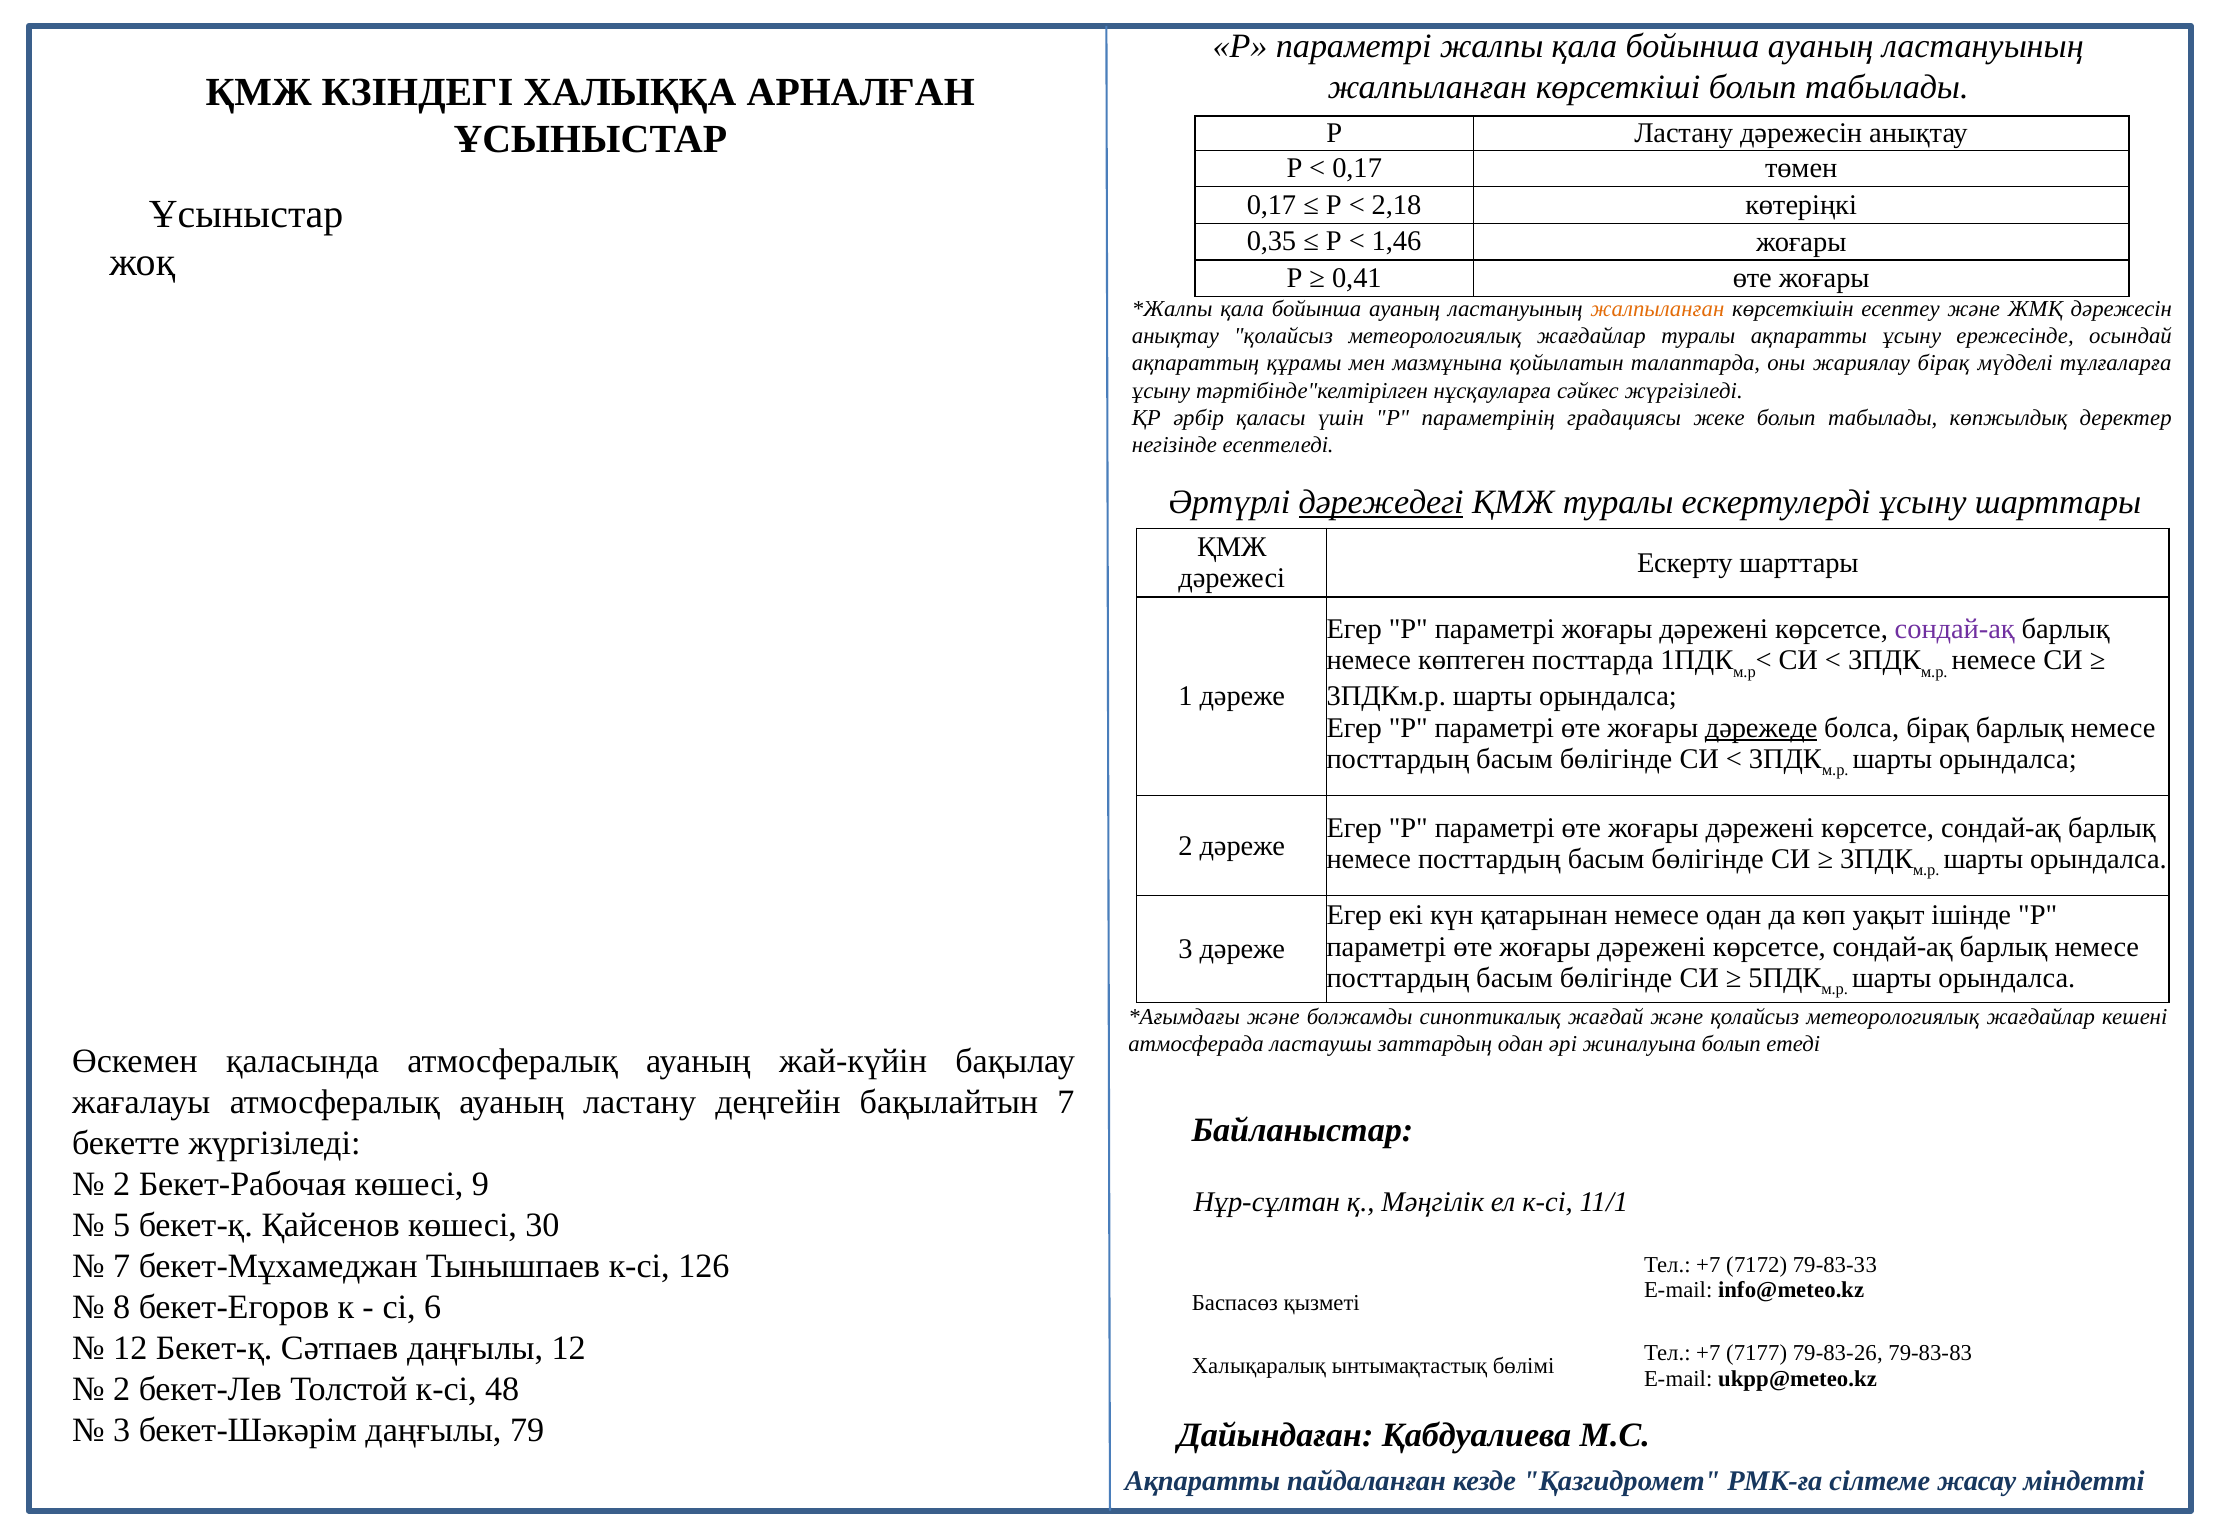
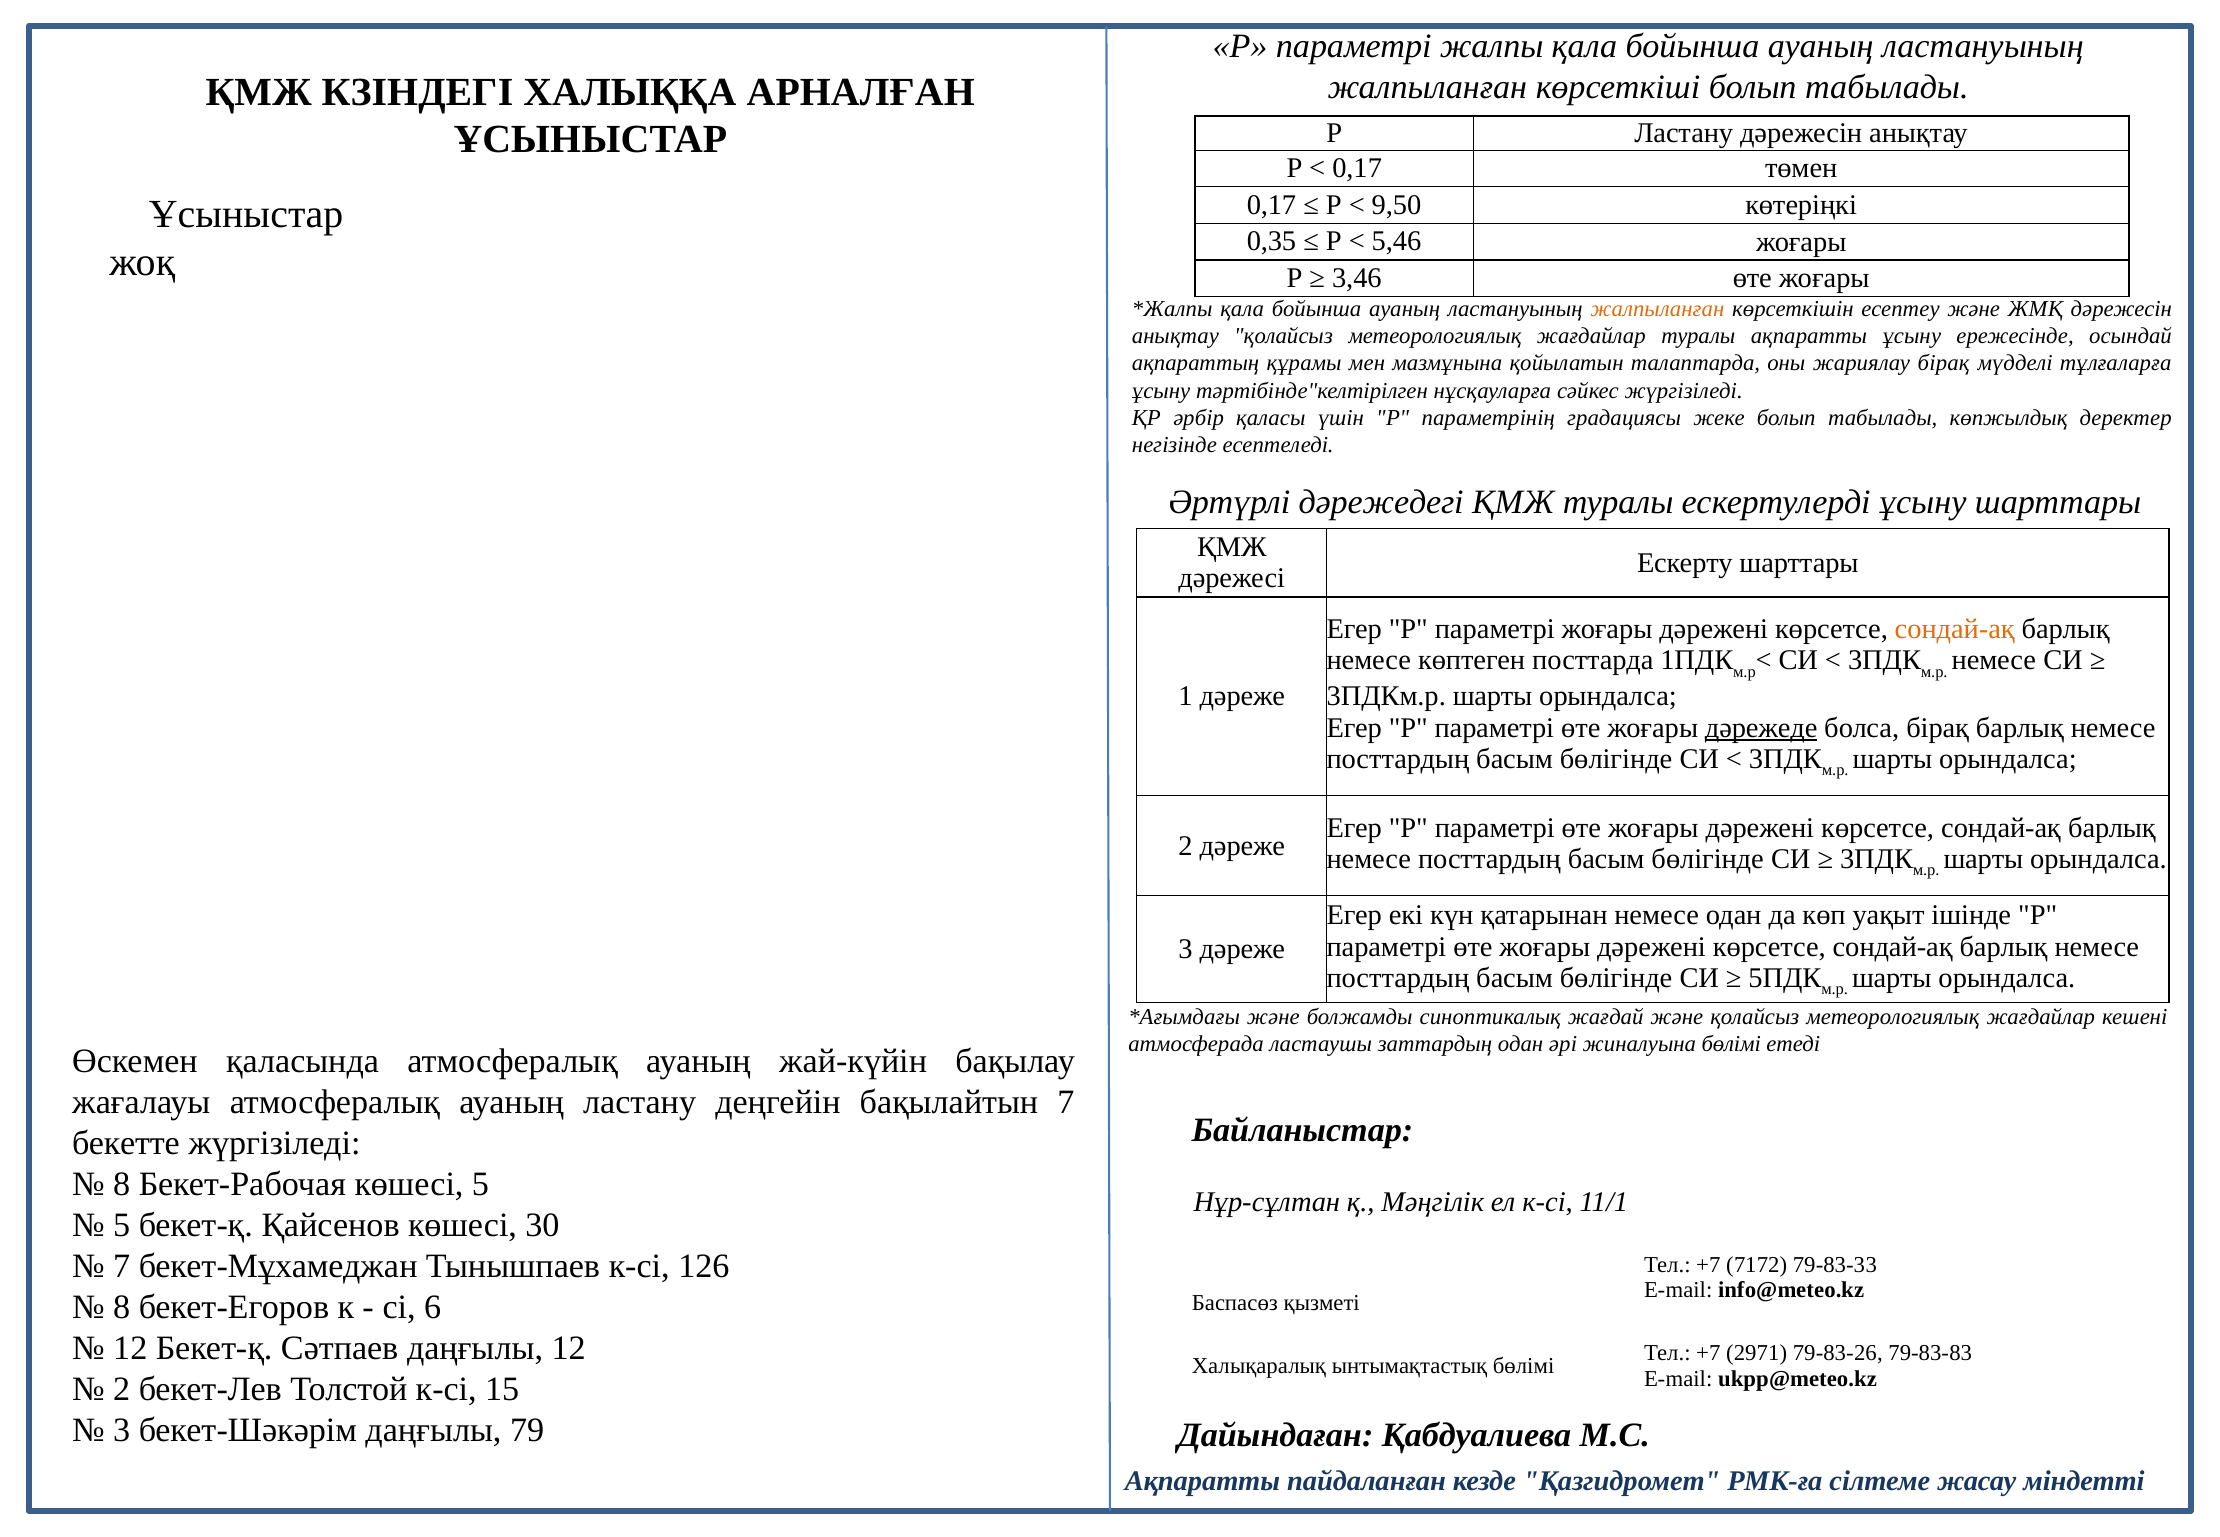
2,18: 2,18 -> 9,50
1,46: 1,46 -> 5,46
0,41: 0,41 -> 3,46
дәрежедегі underline: present -> none
сондай-ақ at (1955, 629) colour: purple -> orange
жиналуына болып: болып -> бөлімі
2 at (122, 1184): 2 -> 8
көшесі 9: 9 -> 5
7177: 7177 -> 2971
48: 48 -> 15
